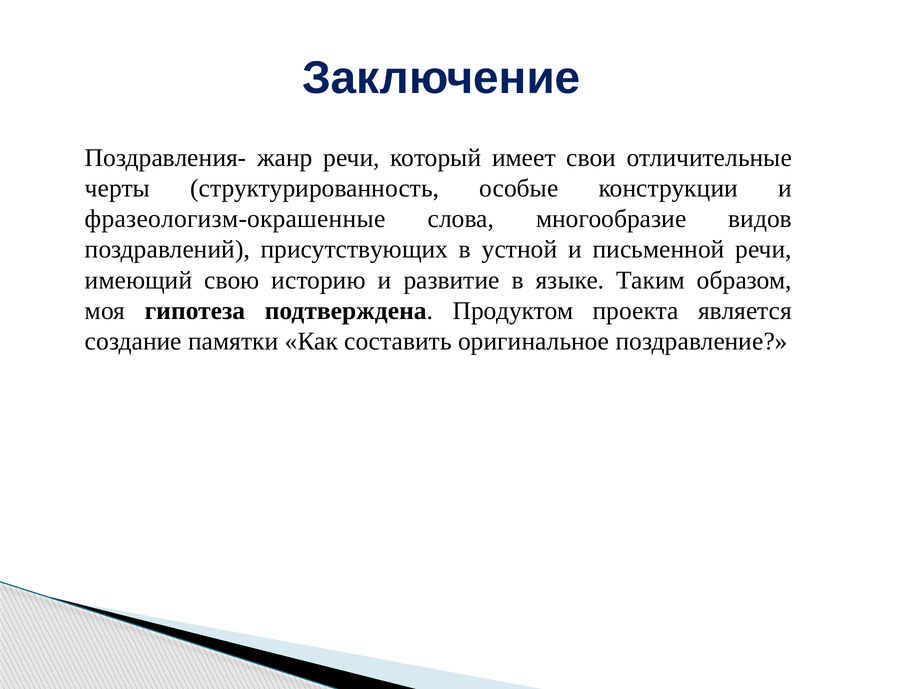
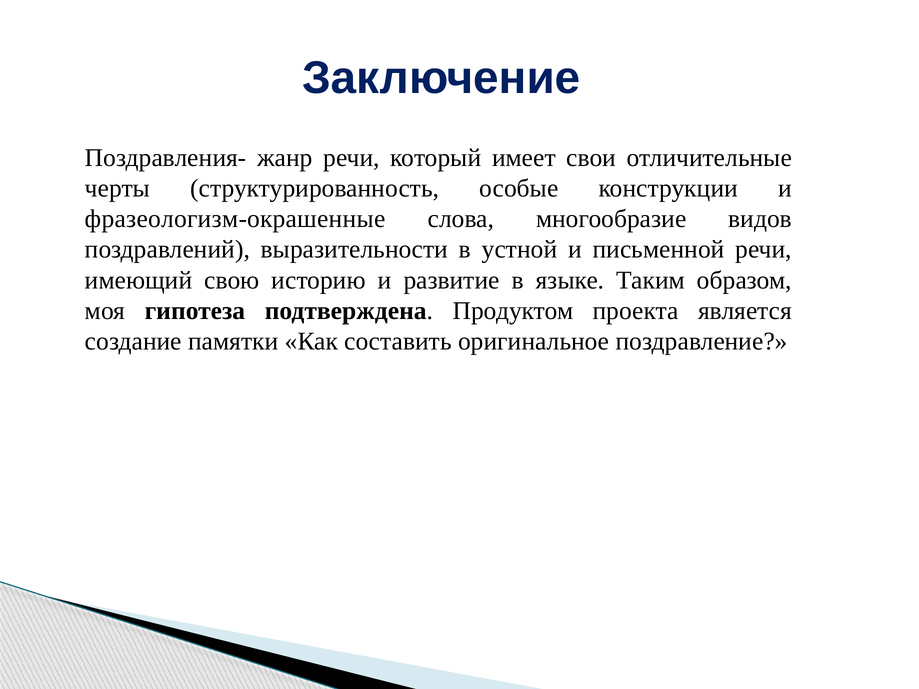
присутствующих: присутствующих -> выразительности
